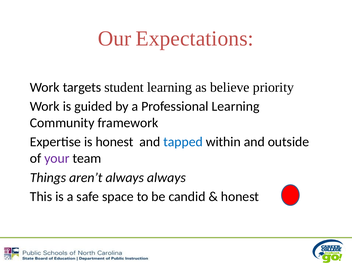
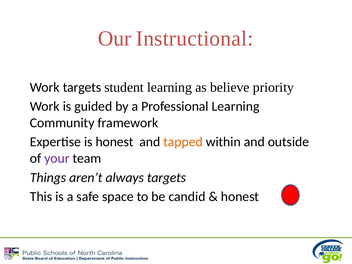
Expectations: Expectations -> Instructional
tapped colour: blue -> orange
always always: always -> targets
